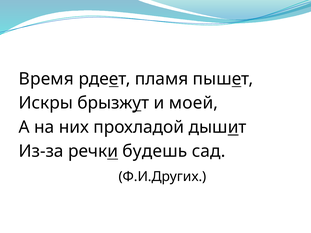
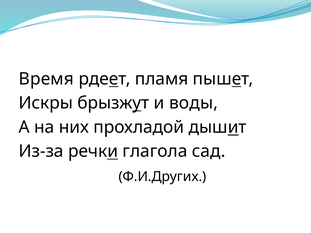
моей: моей -> воды
будешь: будешь -> глагола
